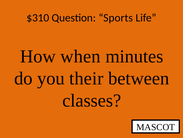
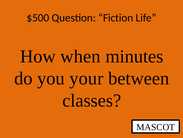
$310: $310 -> $500
Sports: Sports -> Fiction
their: their -> your
